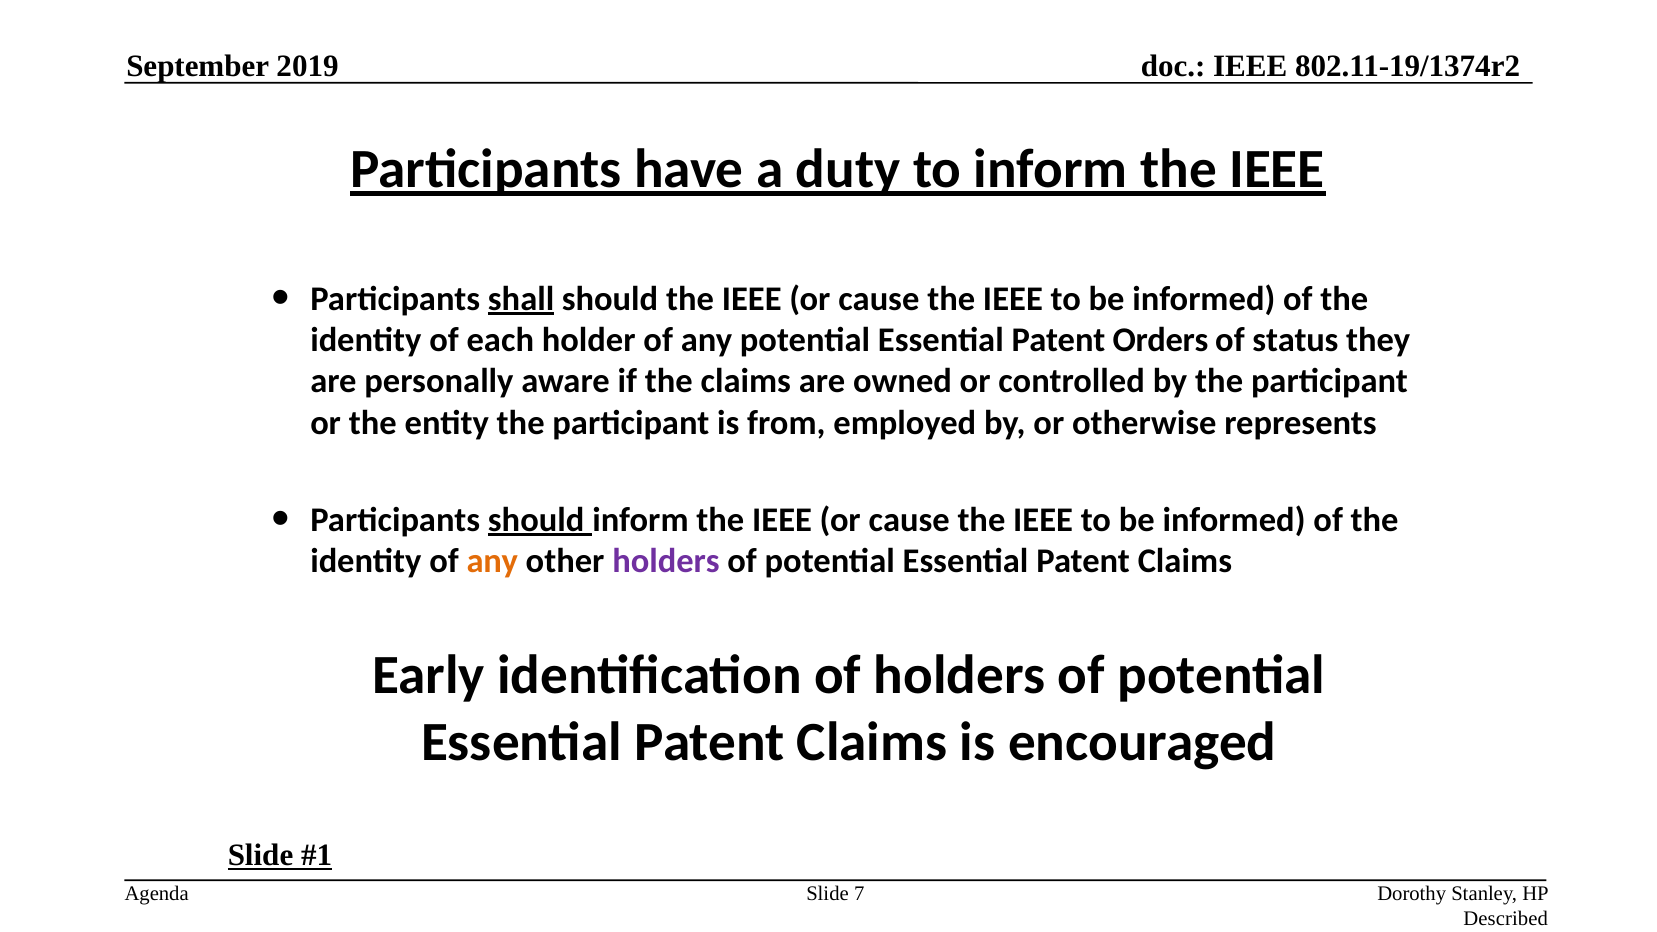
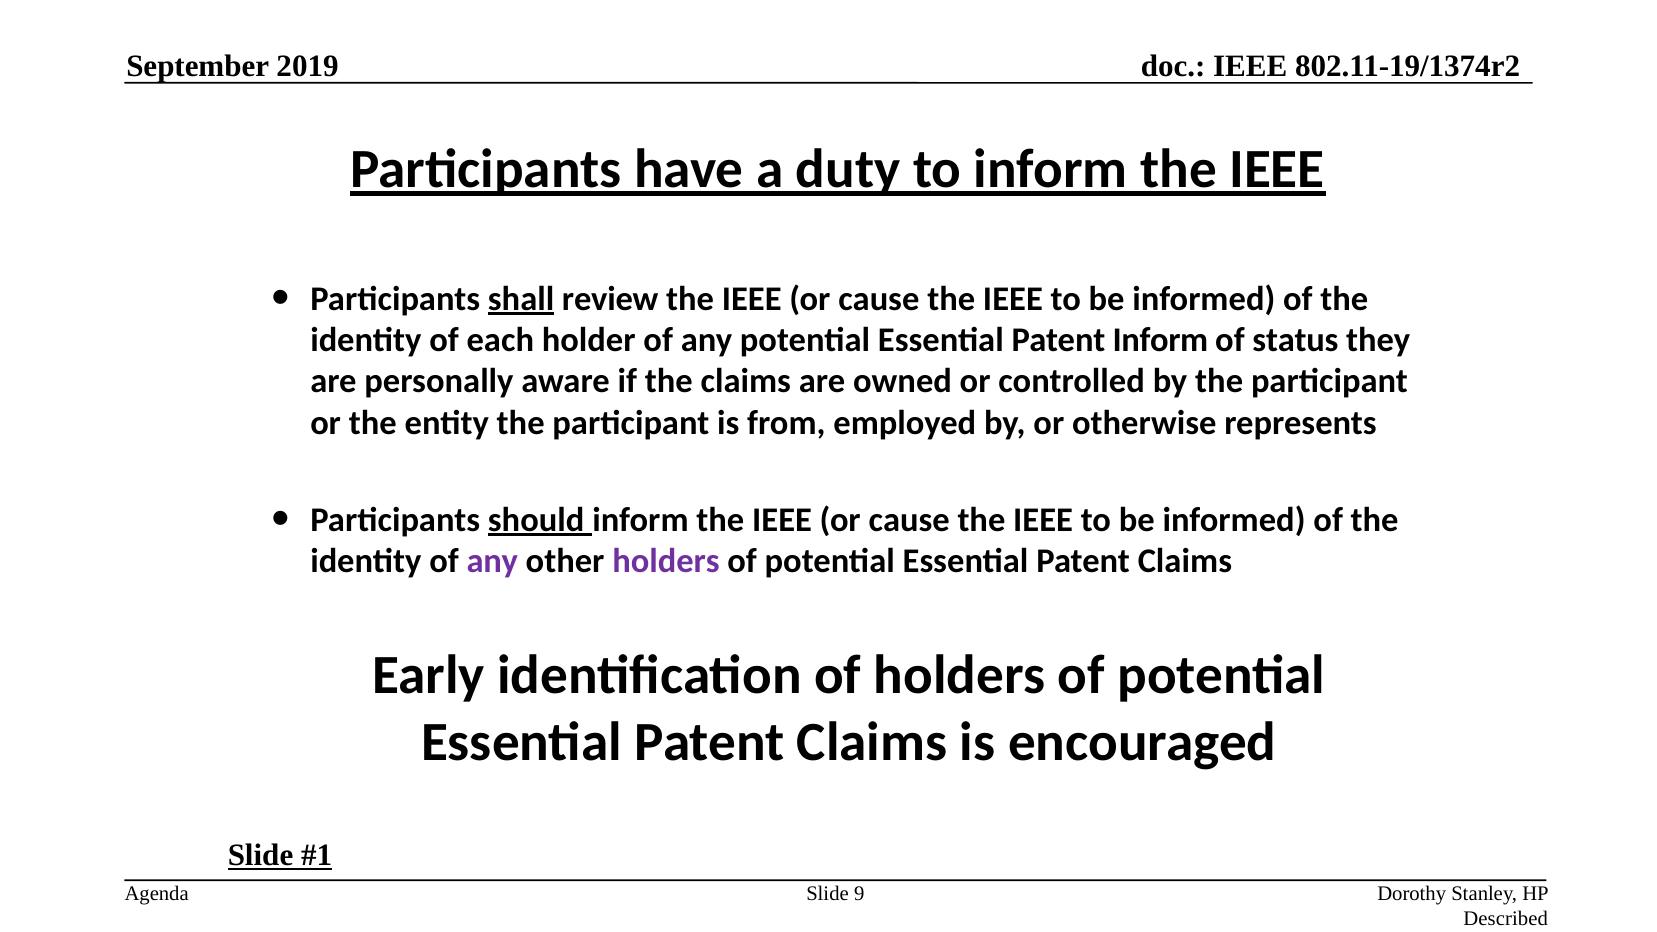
shall should: should -> review
Patent Orders: Orders -> Inform
any at (492, 561) colour: orange -> purple
7: 7 -> 9
